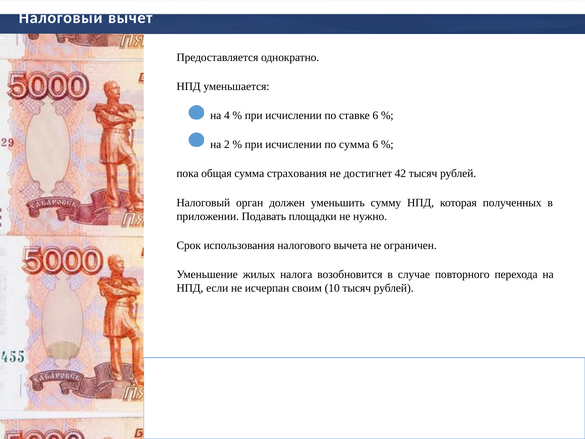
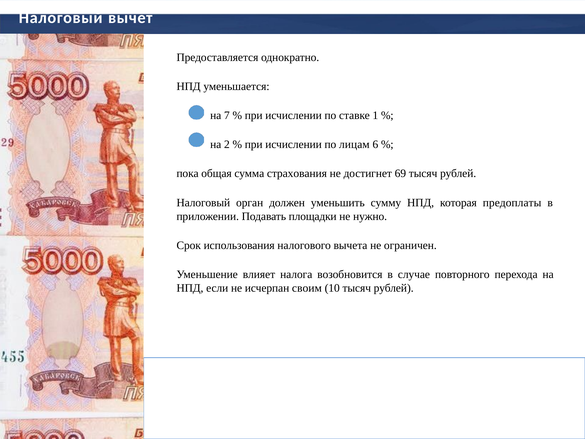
4: 4 -> 7
ставке 6: 6 -> 1
по сумма: сумма -> лицам
42: 42 -> 69
полученных: полученных -> предоплаты
жилых: жилых -> влияет
